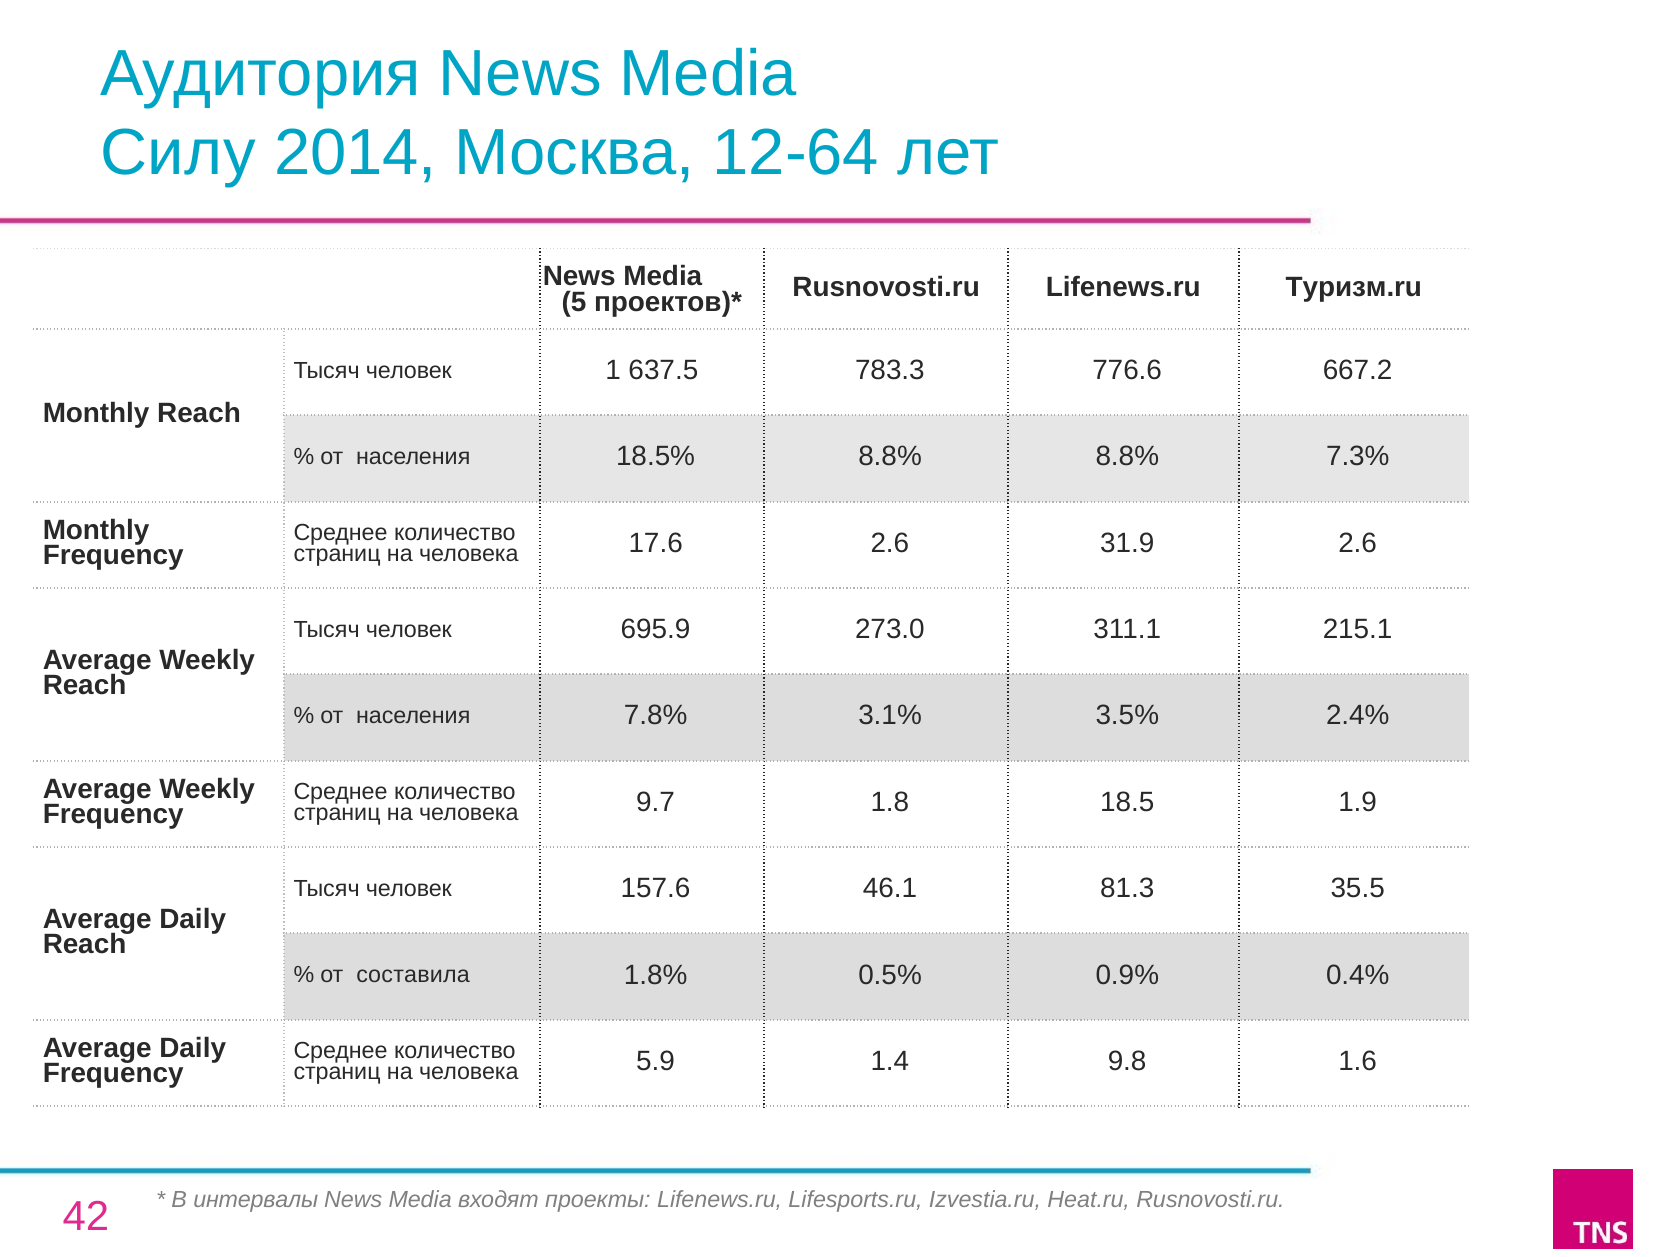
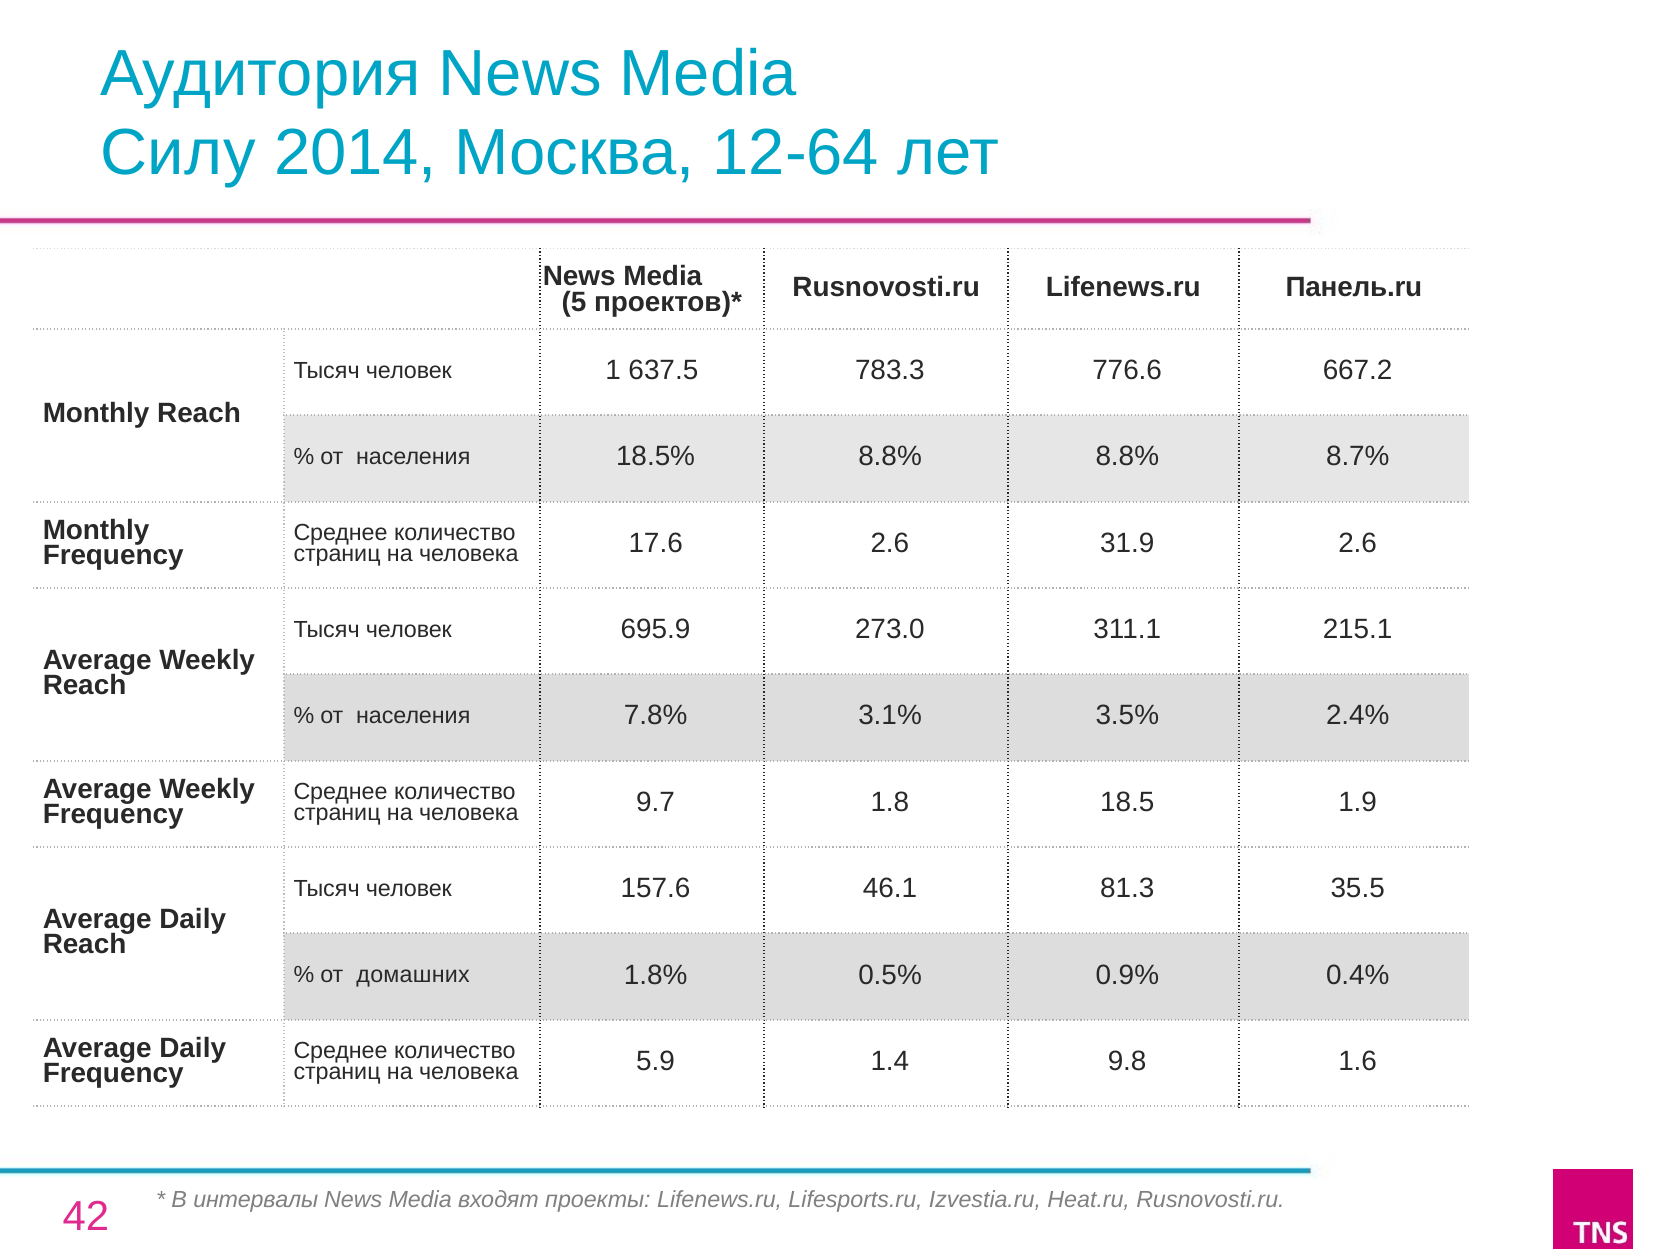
Туризм.ru: Туризм.ru -> Панель.ru
7.3%: 7.3% -> 8.7%
составила: составила -> домашних
